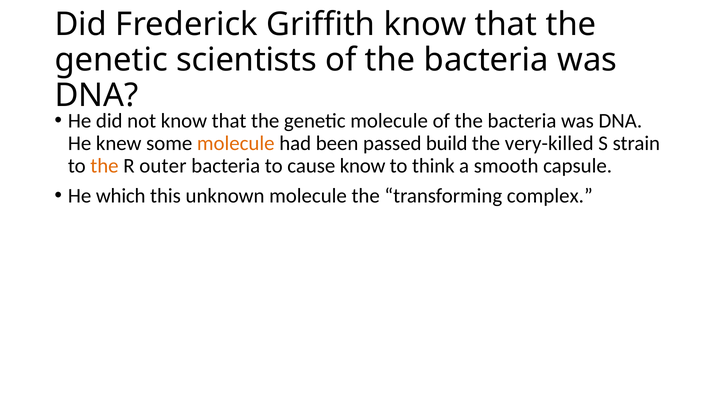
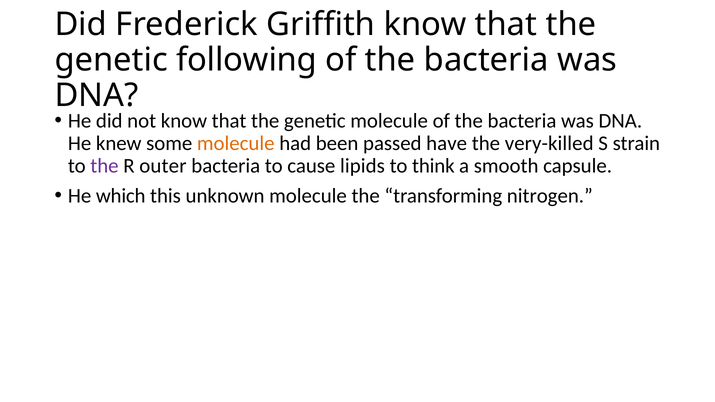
scientists: scientists -> following
build: build -> have
the at (104, 166) colour: orange -> purple
cause know: know -> lipids
complex: complex -> nitrogen
